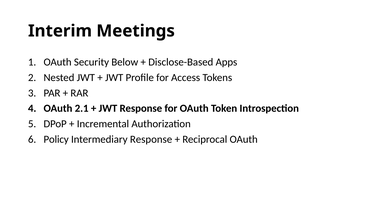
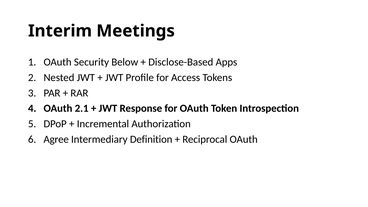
Policy: Policy -> Agree
Intermediary Response: Response -> Definition
